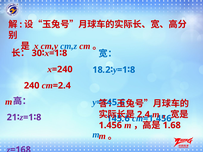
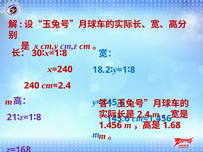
cm,z colour: blue -> purple
